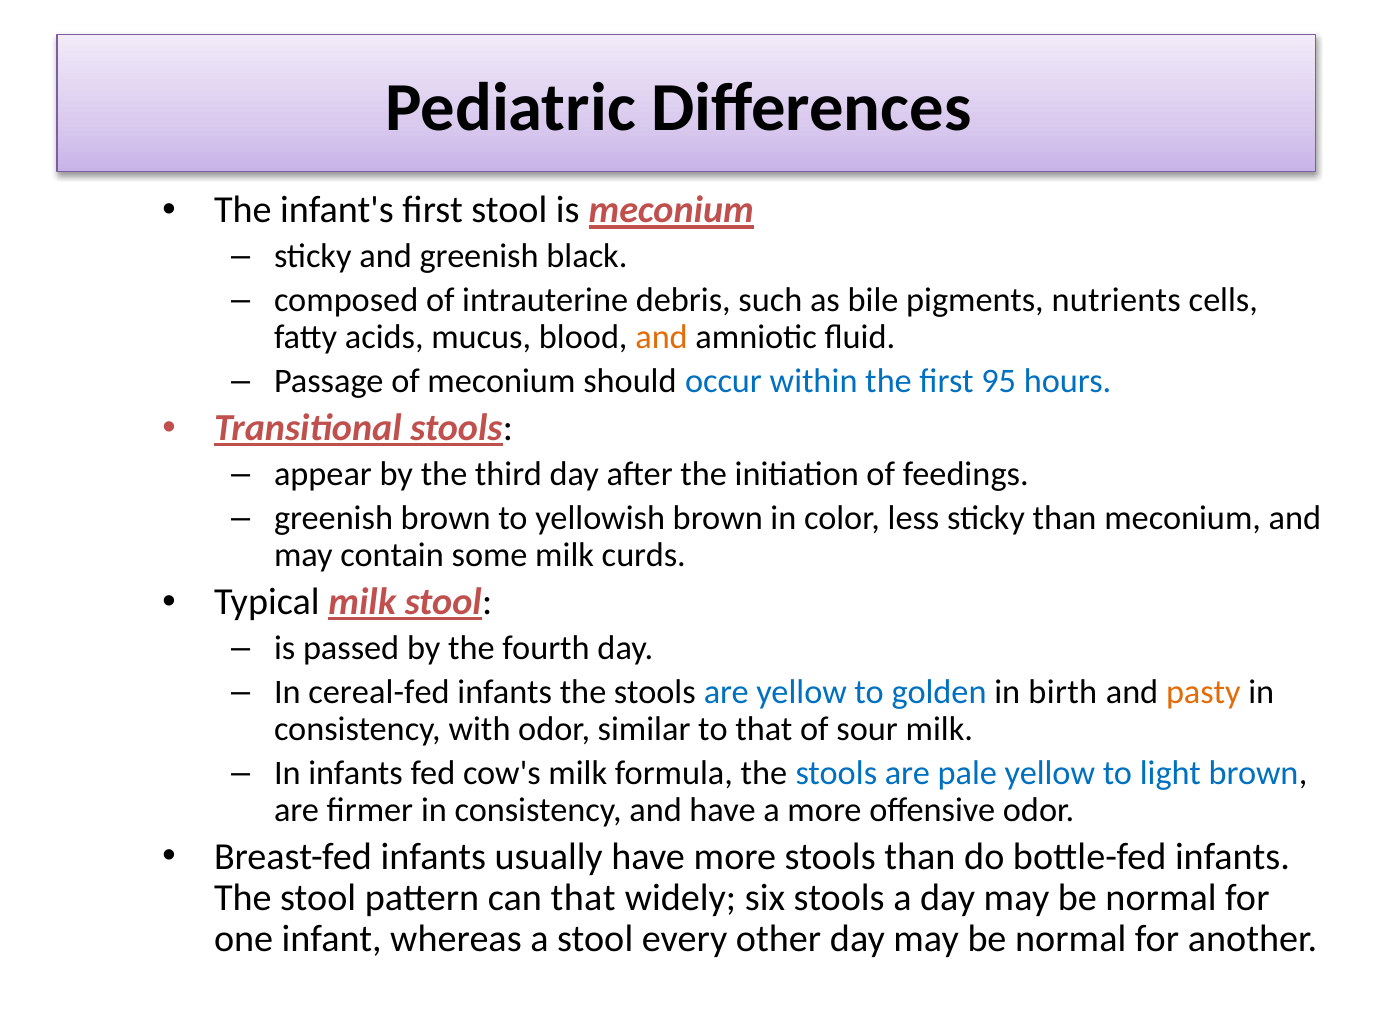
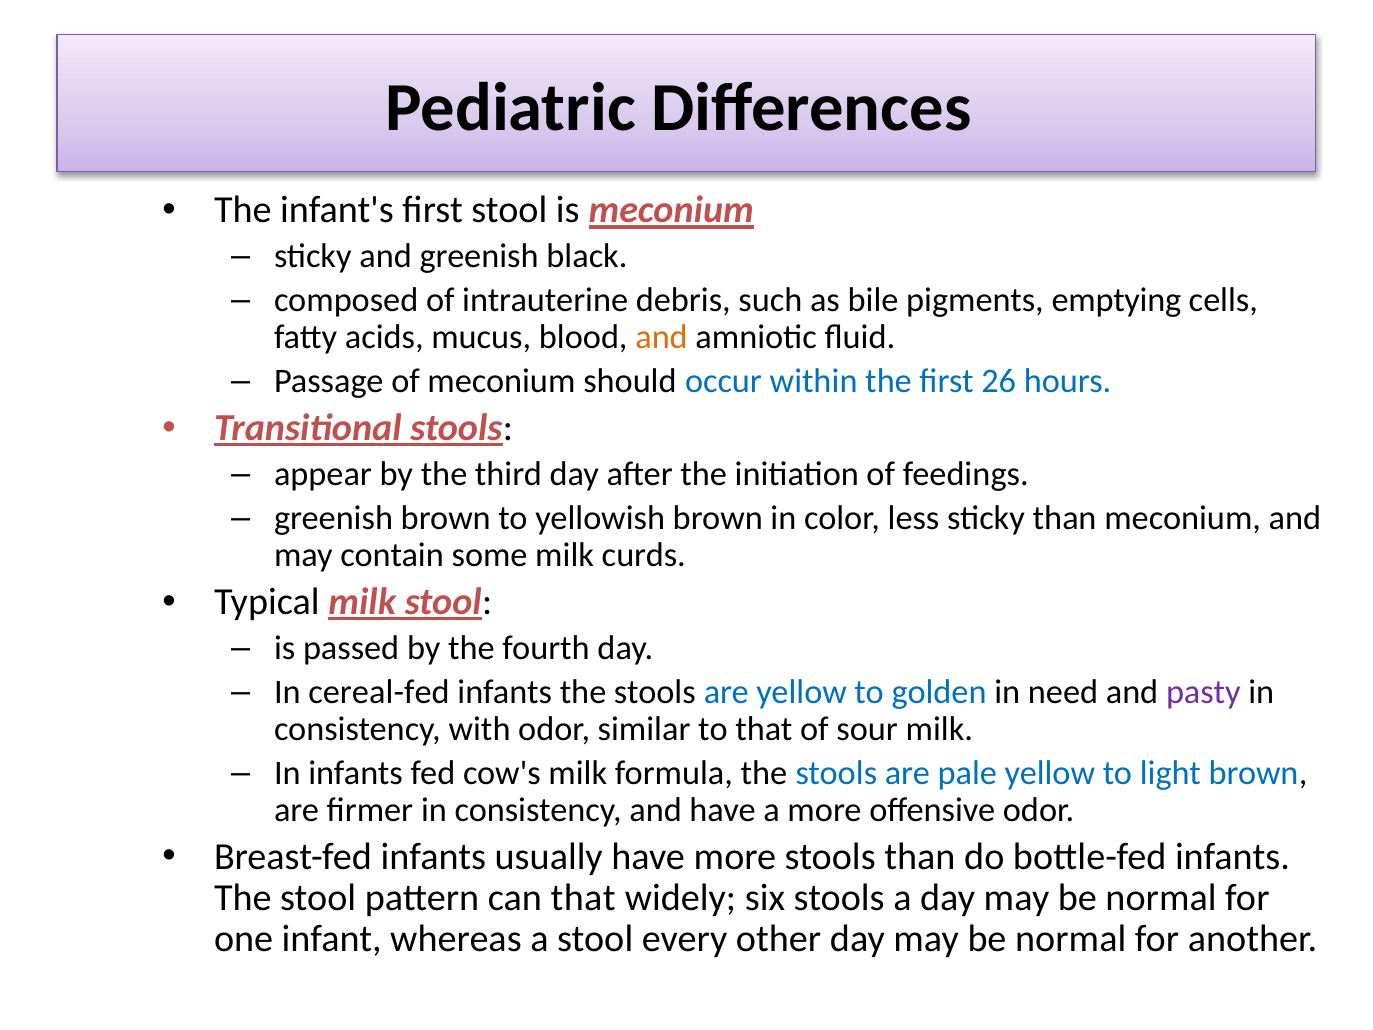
nutrients: nutrients -> emptying
95: 95 -> 26
birth: birth -> need
pasty colour: orange -> purple
